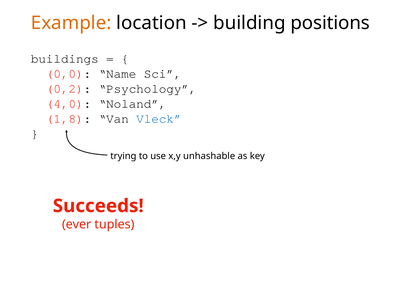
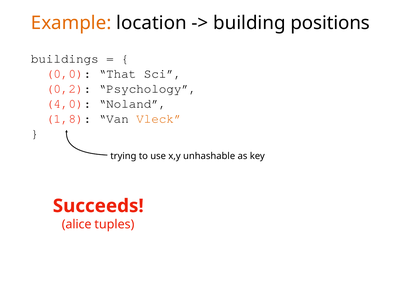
Name: Name -> That
Vleck colour: blue -> orange
ever: ever -> alice
